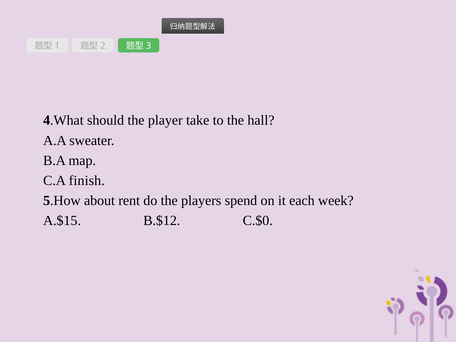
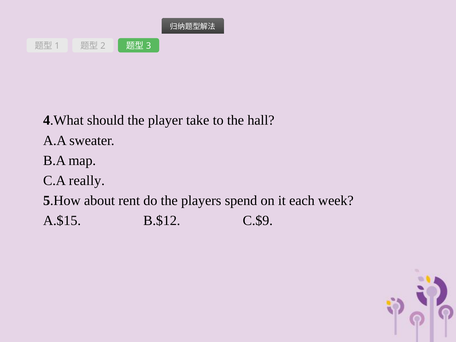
finish: finish -> really
C.$0: C.$0 -> C.$9
